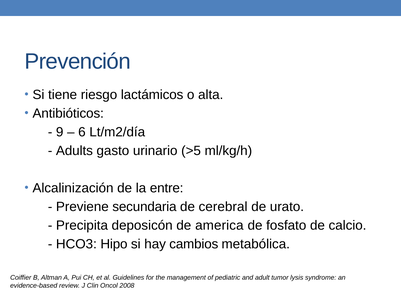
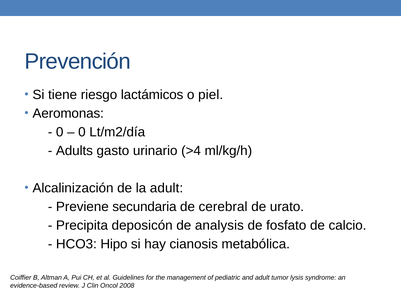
alta: alta -> piel
Antibióticos: Antibióticos -> Aeromonas
9 at (60, 132): 9 -> 0
6 at (82, 132): 6 -> 0
>5: >5 -> >4
la entre: entre -> adult
america: america -> analysis
cambios: cambios -> cianosis
